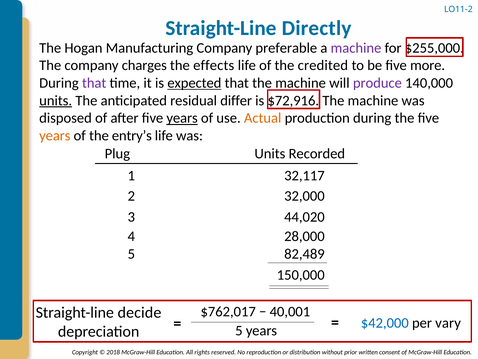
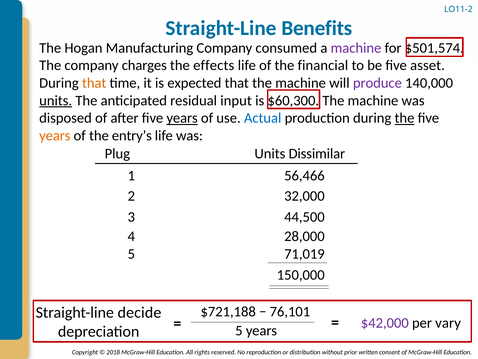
Directly: Directly -> Benefits
preferable: preferable -> consumed
$255,000: $255,000 -> $501,574
credited: credited -> financial
more: more -> asset
that at (94, 83) colour: purple -> orange
expected underline: present -> none
differ: differ -> input
$72,916: $72,916 -> $60,300
Actual colour: orange -> blue
the at (404, 118) underline: none -> present
Recorded: Recorded -> Dissimilar
32,117: 32,117 -> 56,466
44,020: 44,020 -> 44,500
82,489: 82,489 -> 71,019
$762,017: $762,017 -> $721,188
40,001: 40,001 -> 76,101
$42,000 colour: blue -> purple
